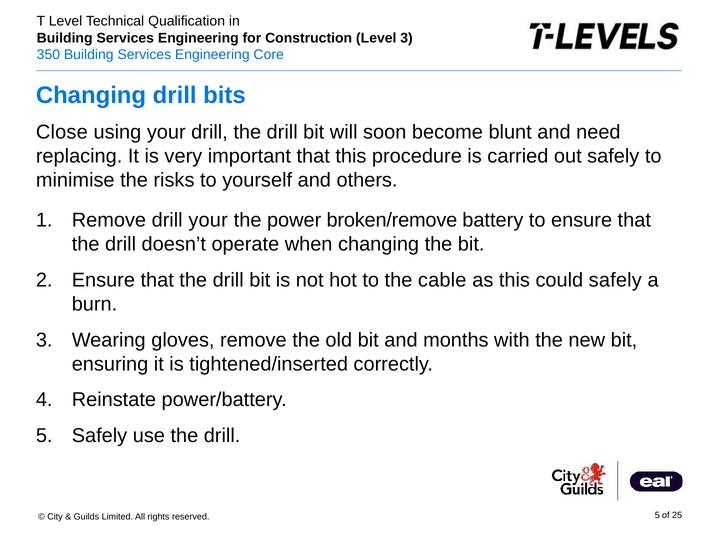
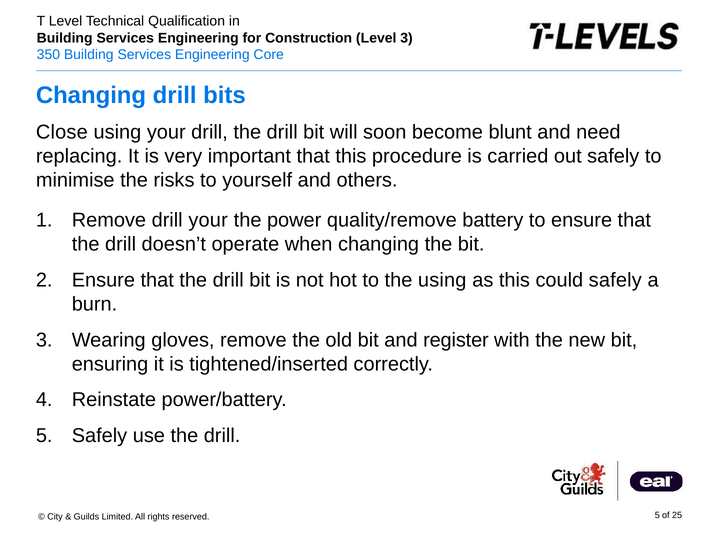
broken/remove: broken/remove -> quality/remove
the cable: cable -> using
months: months -> register
